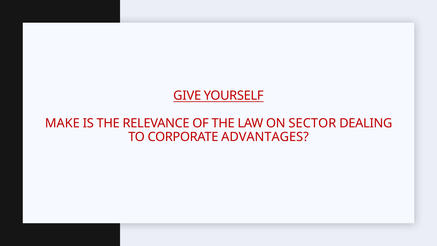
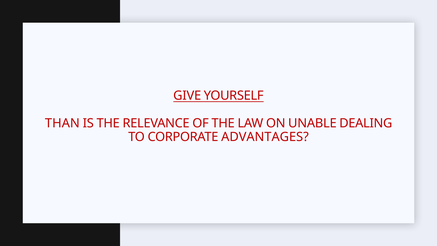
MAKE: MAKE -> THAN
SECTOR: SECTOR -> UNABLE
